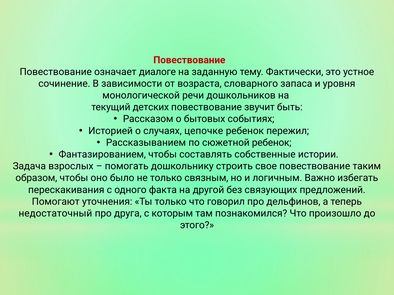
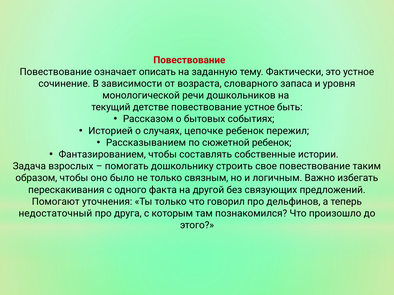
диалоге: диалоге -> описать
детских: детских -> детстве
повествование звучит: звучит -> устное
